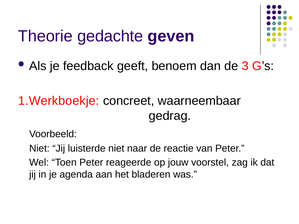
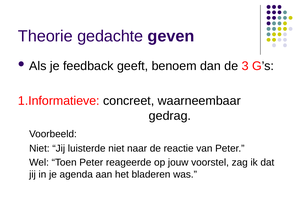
1.Werkboekje: 1.Werkboekje -> 1.Informatieve
